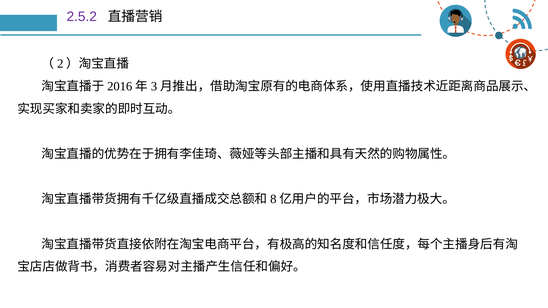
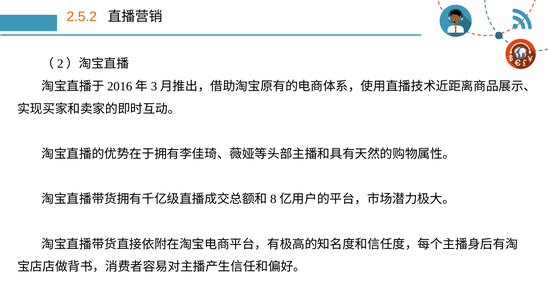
2.5.2 colour: purple -> orange
